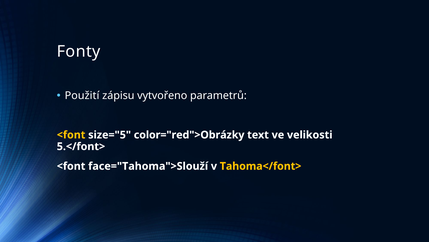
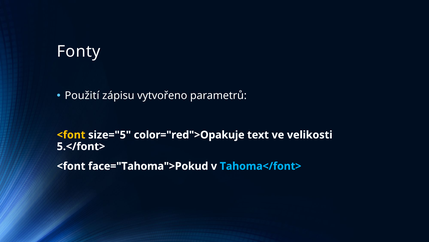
color="red">Obrázky: color="red">Obrázky -> color="red">Opakuje
face="Tahoma">Slouží: face="Tahoma">Slouží -> face="Tahoma">Pokud
Tahoma</font> colour: yellow -> light blue
